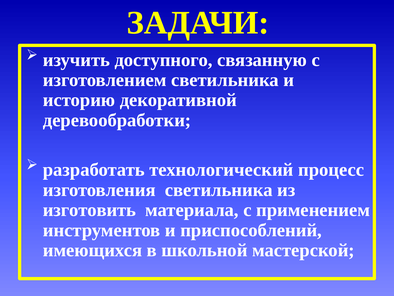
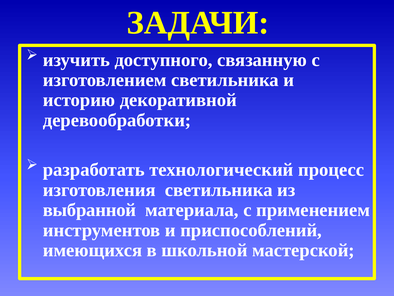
изготовить: изготовить -> выбранной
